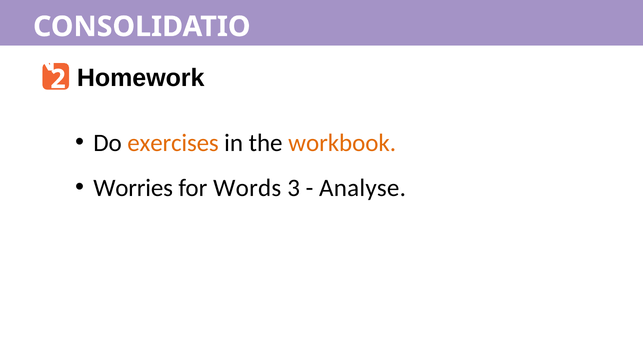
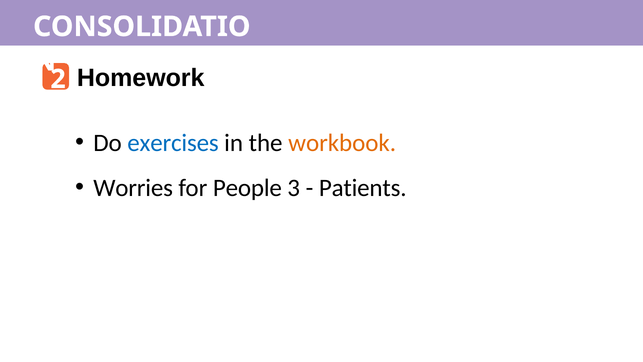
exercises colour: orange -> blue
Words: Words -> People
Analyse: Analyse -> Patients
